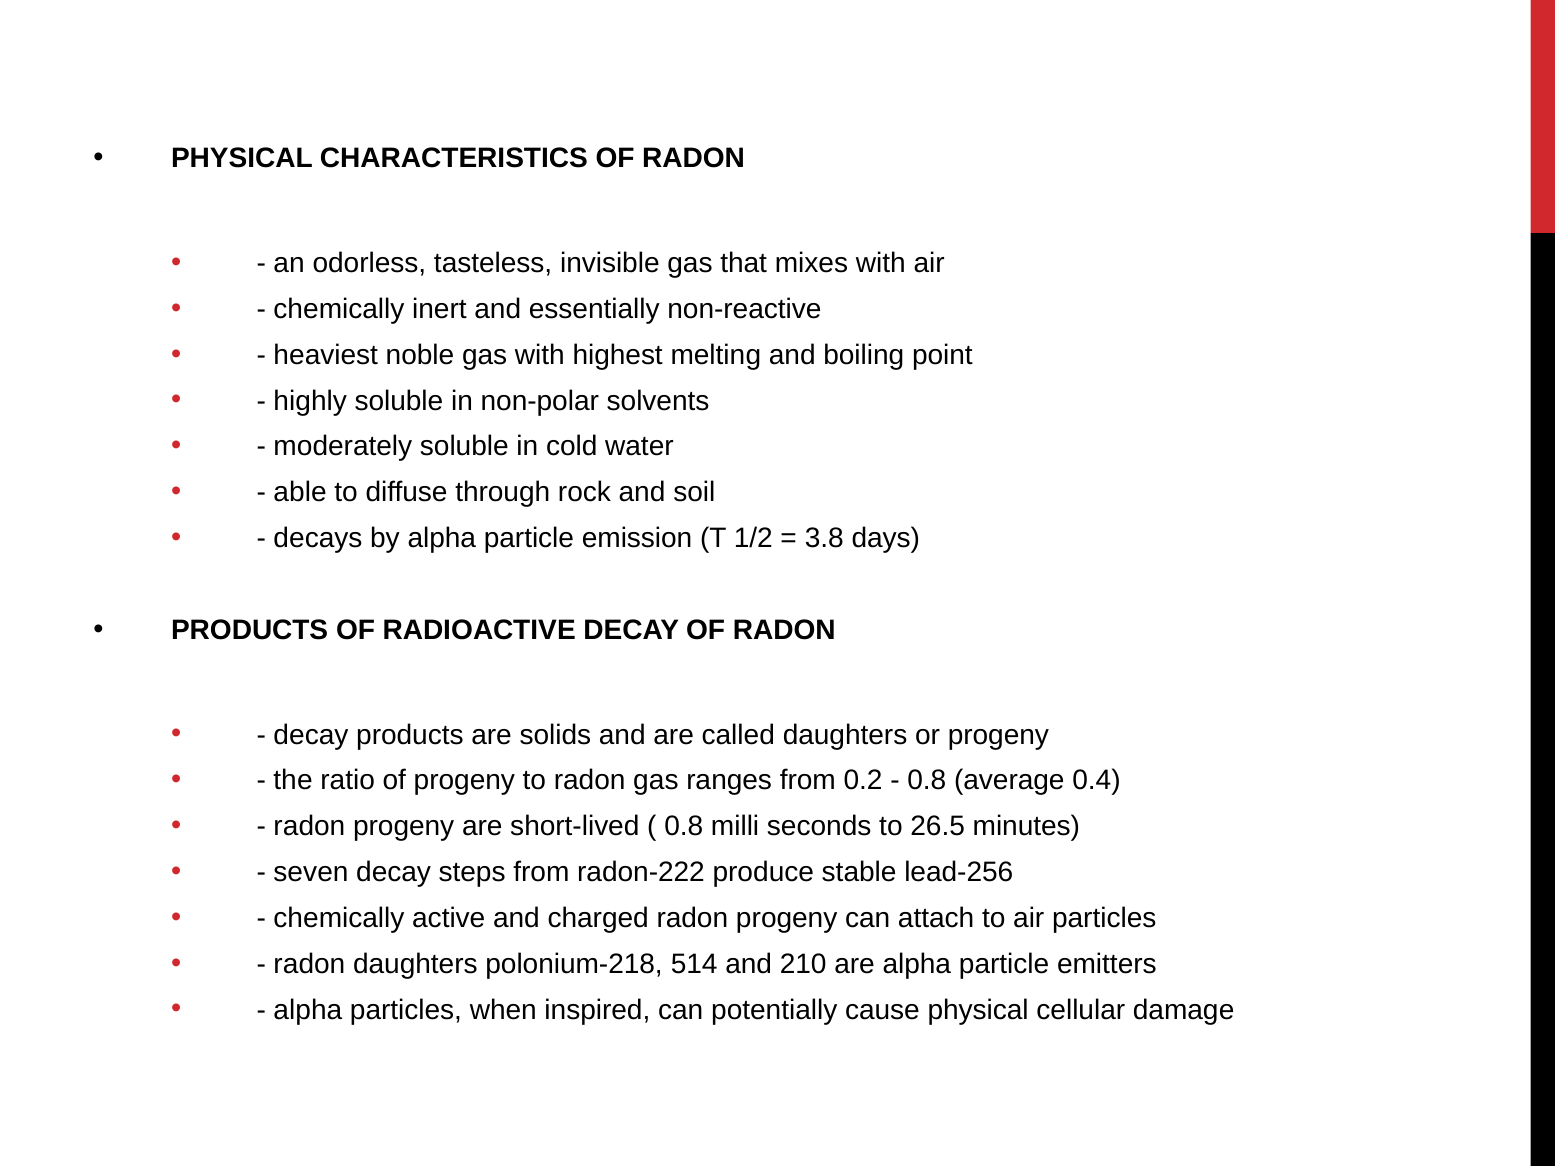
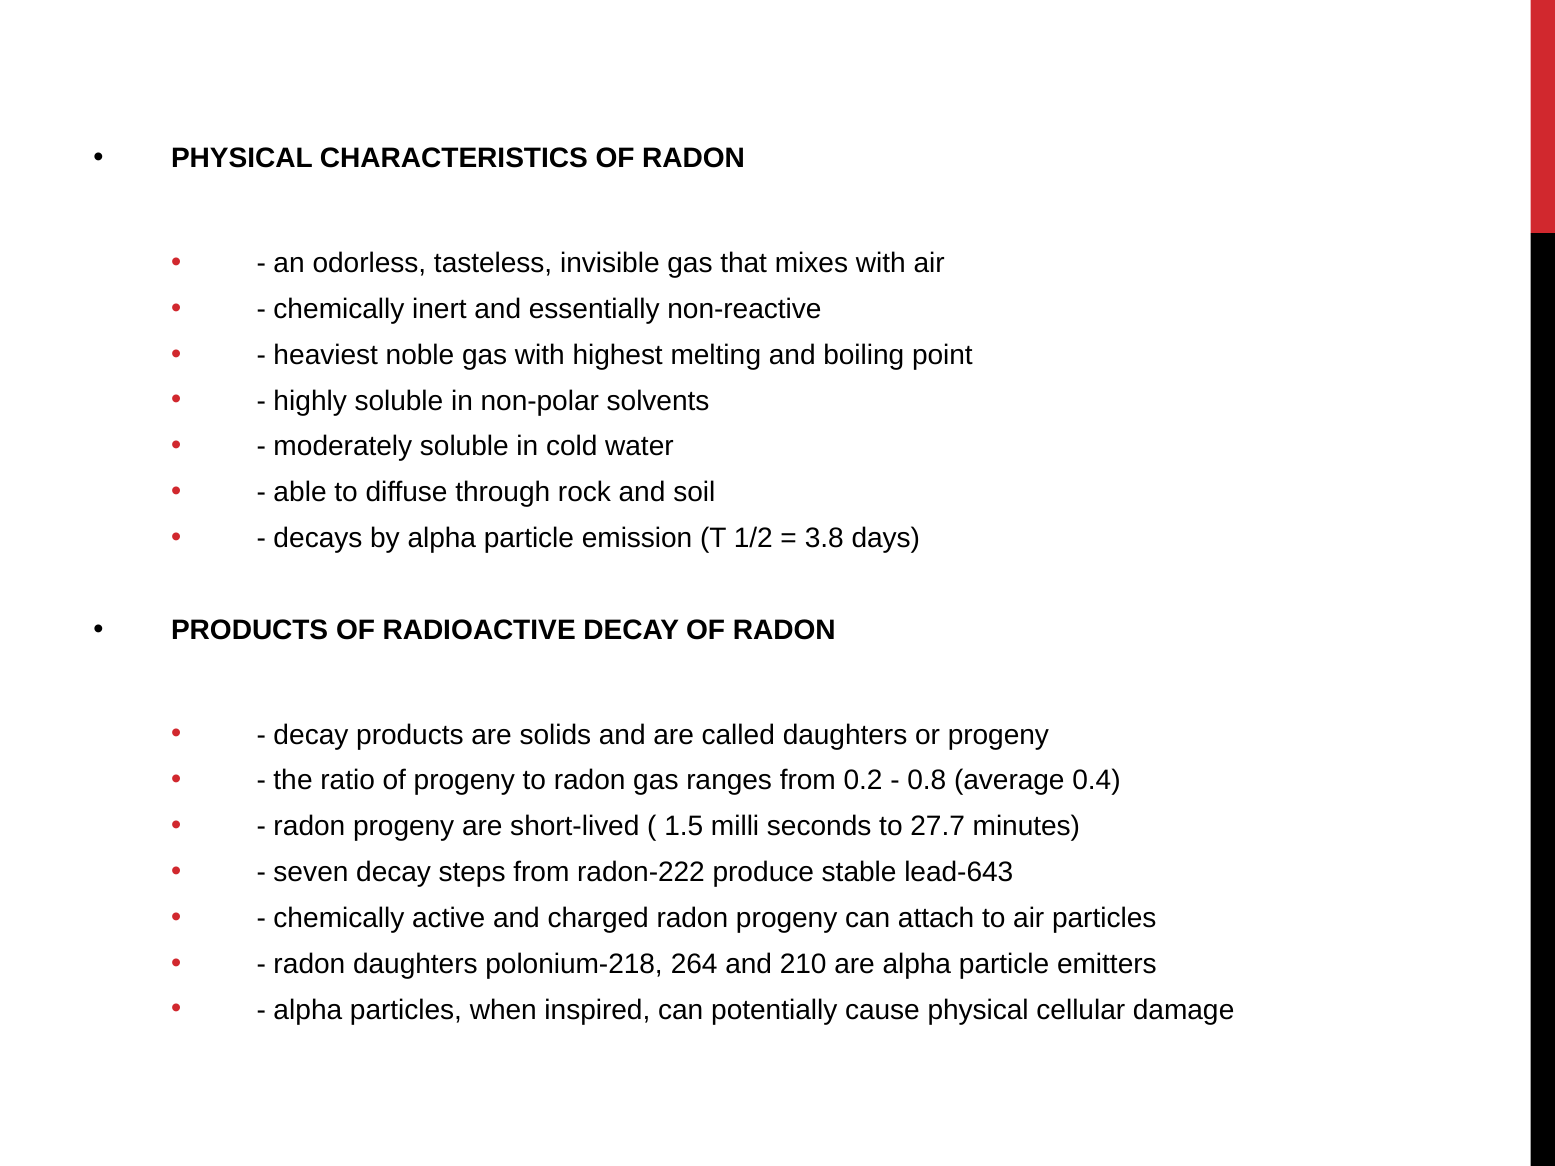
0.8 at (684, 827): 0.8 -> 1.5
26.5: 26.5 -> 27.7
lead-256: lead-256 -> lead-643
514: 514 -> 264
